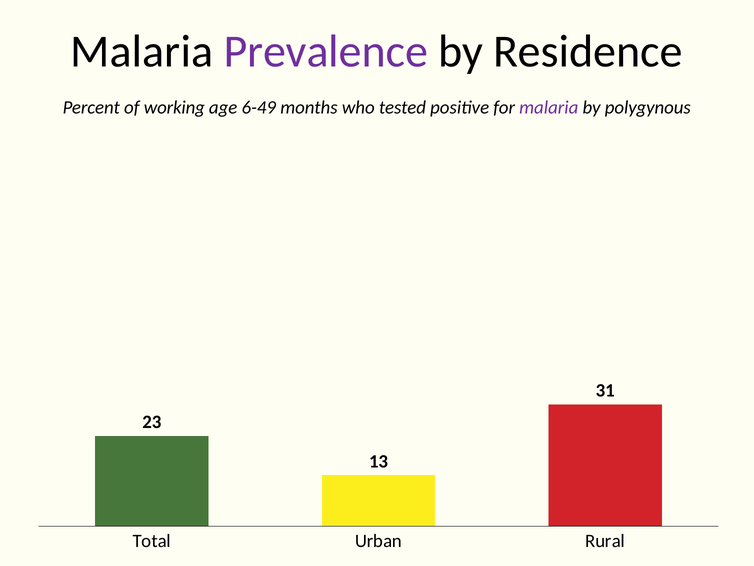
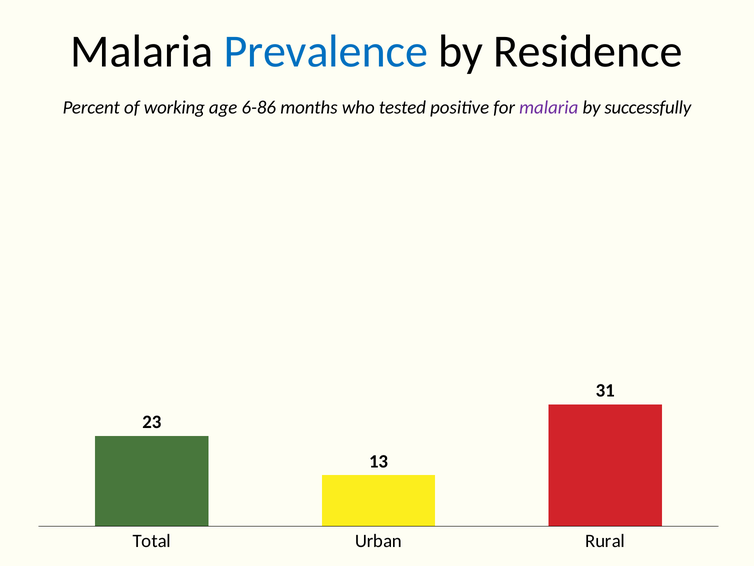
Prevalence colour: purple -> blue
6-49: 6-49 -> 6-86
polygynous: polygynous -> successfully
